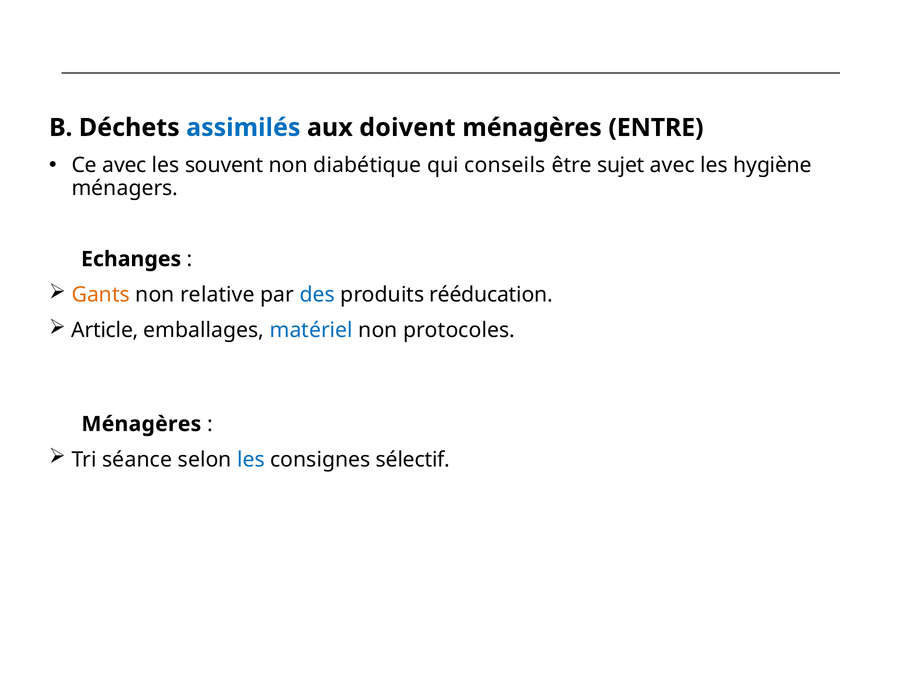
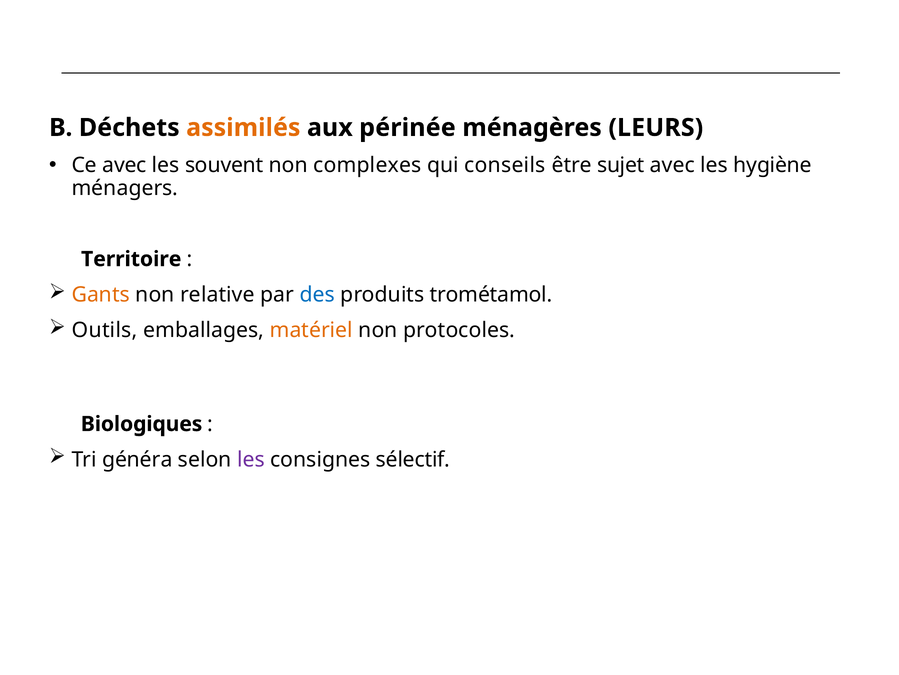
assimilés colour: blue -> orange
doivent: doivent -> périnée
ENTRE: ENTRE -> LEURS
diabétique: diabétique -> complexes
Echanges: Echanges -> Territoire
rééducation: rééducation -> trométamol
Article: Article -> Outils
matériel colour: blue -> orange
Ménagères at (141, 424): Ménagères -> Biologiques
séance: séance -> généra
les at (251, 459) colour: blue -> purple
